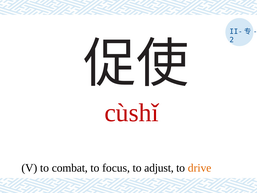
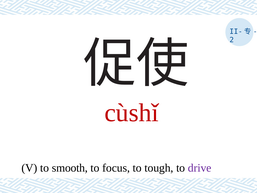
combat: combat -> smooth
adjust: adjust -> tough
drive colour: orange -> purple
